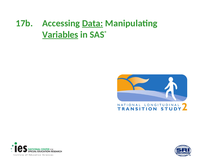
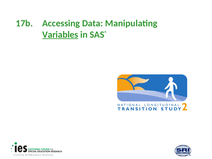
Data underline: present -> none
